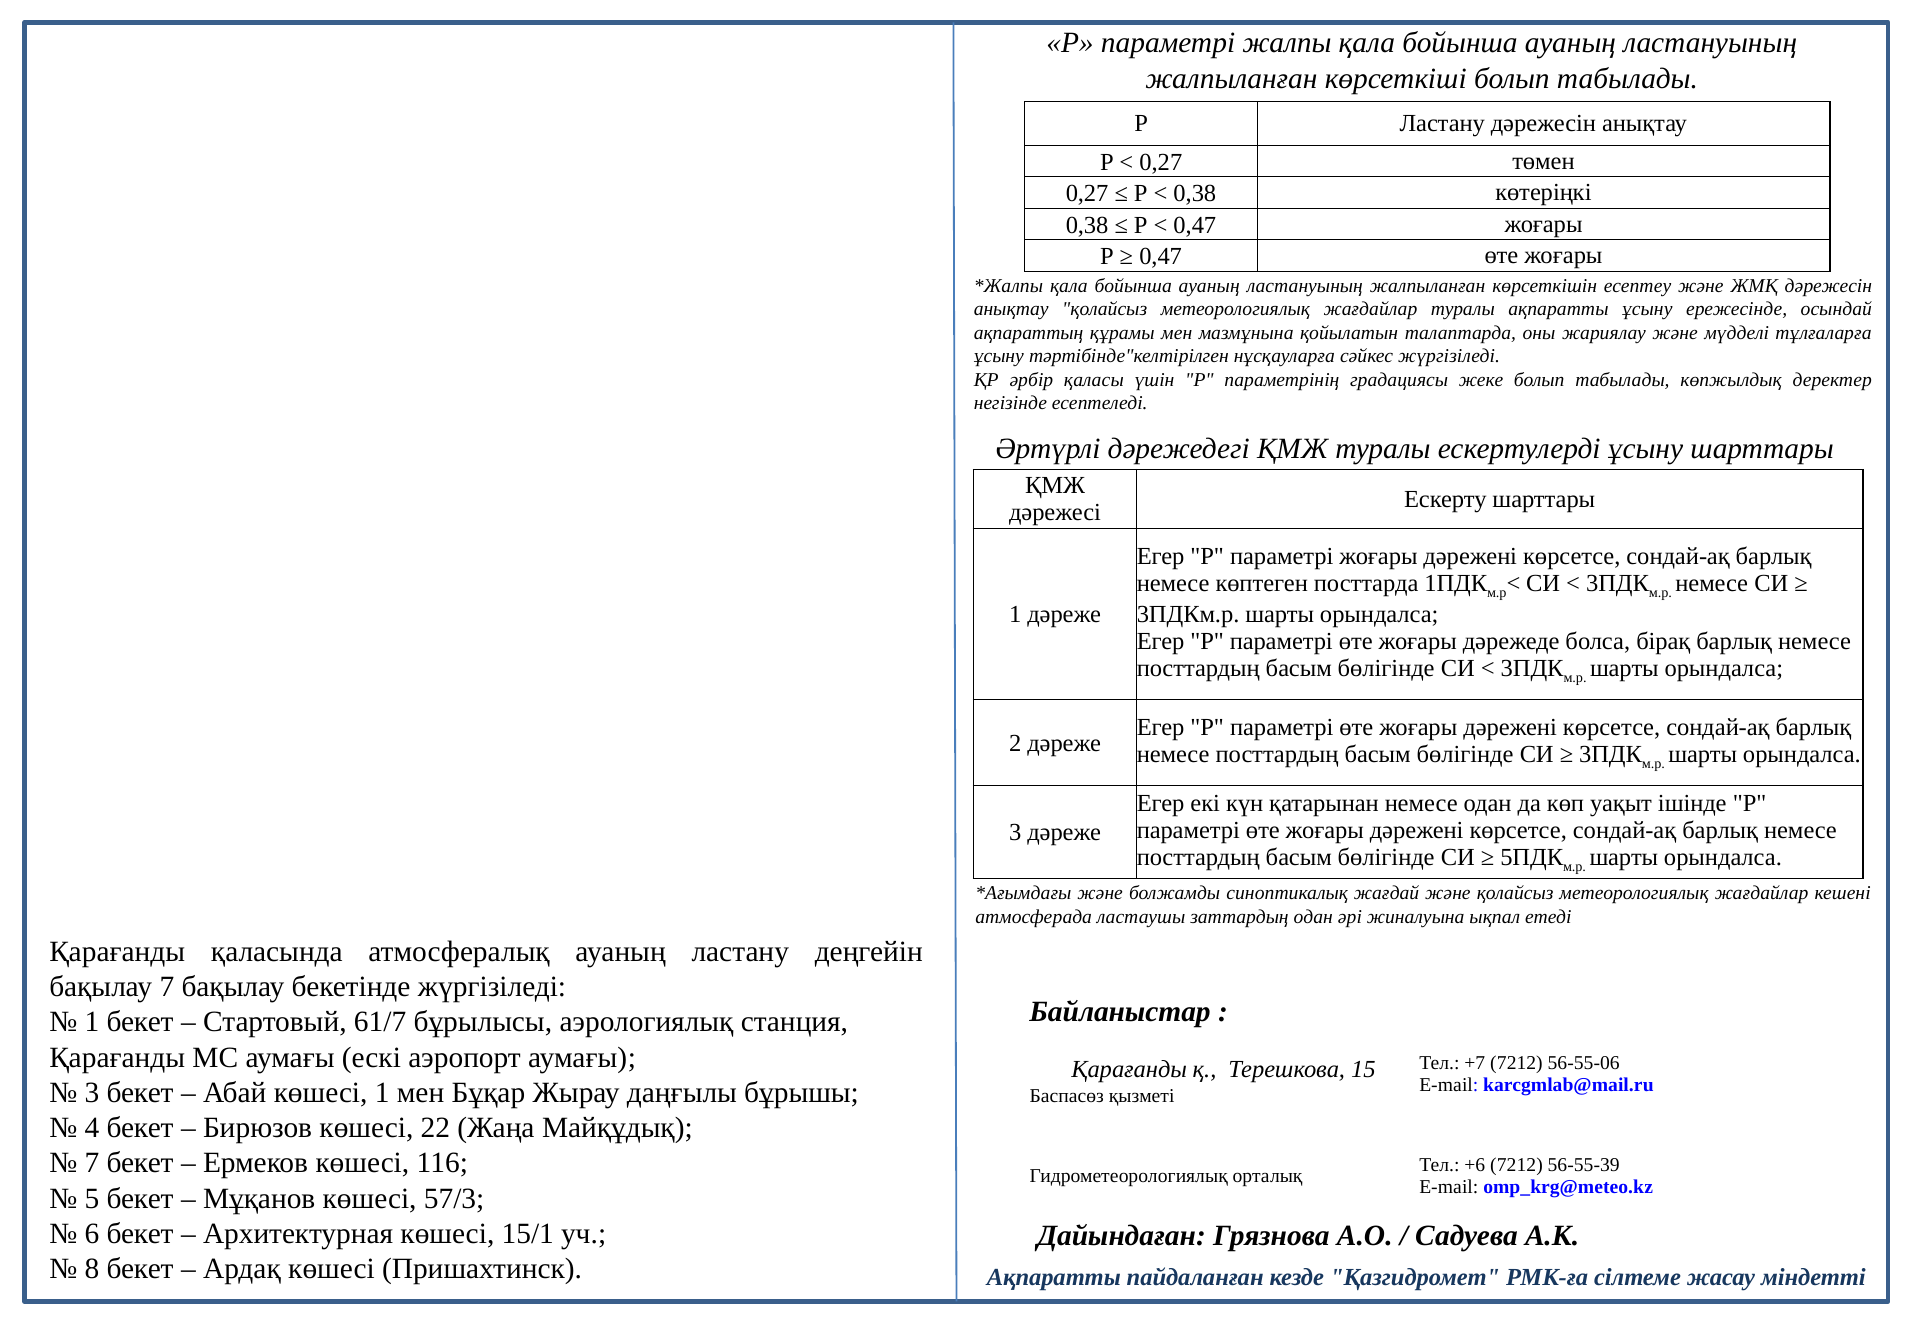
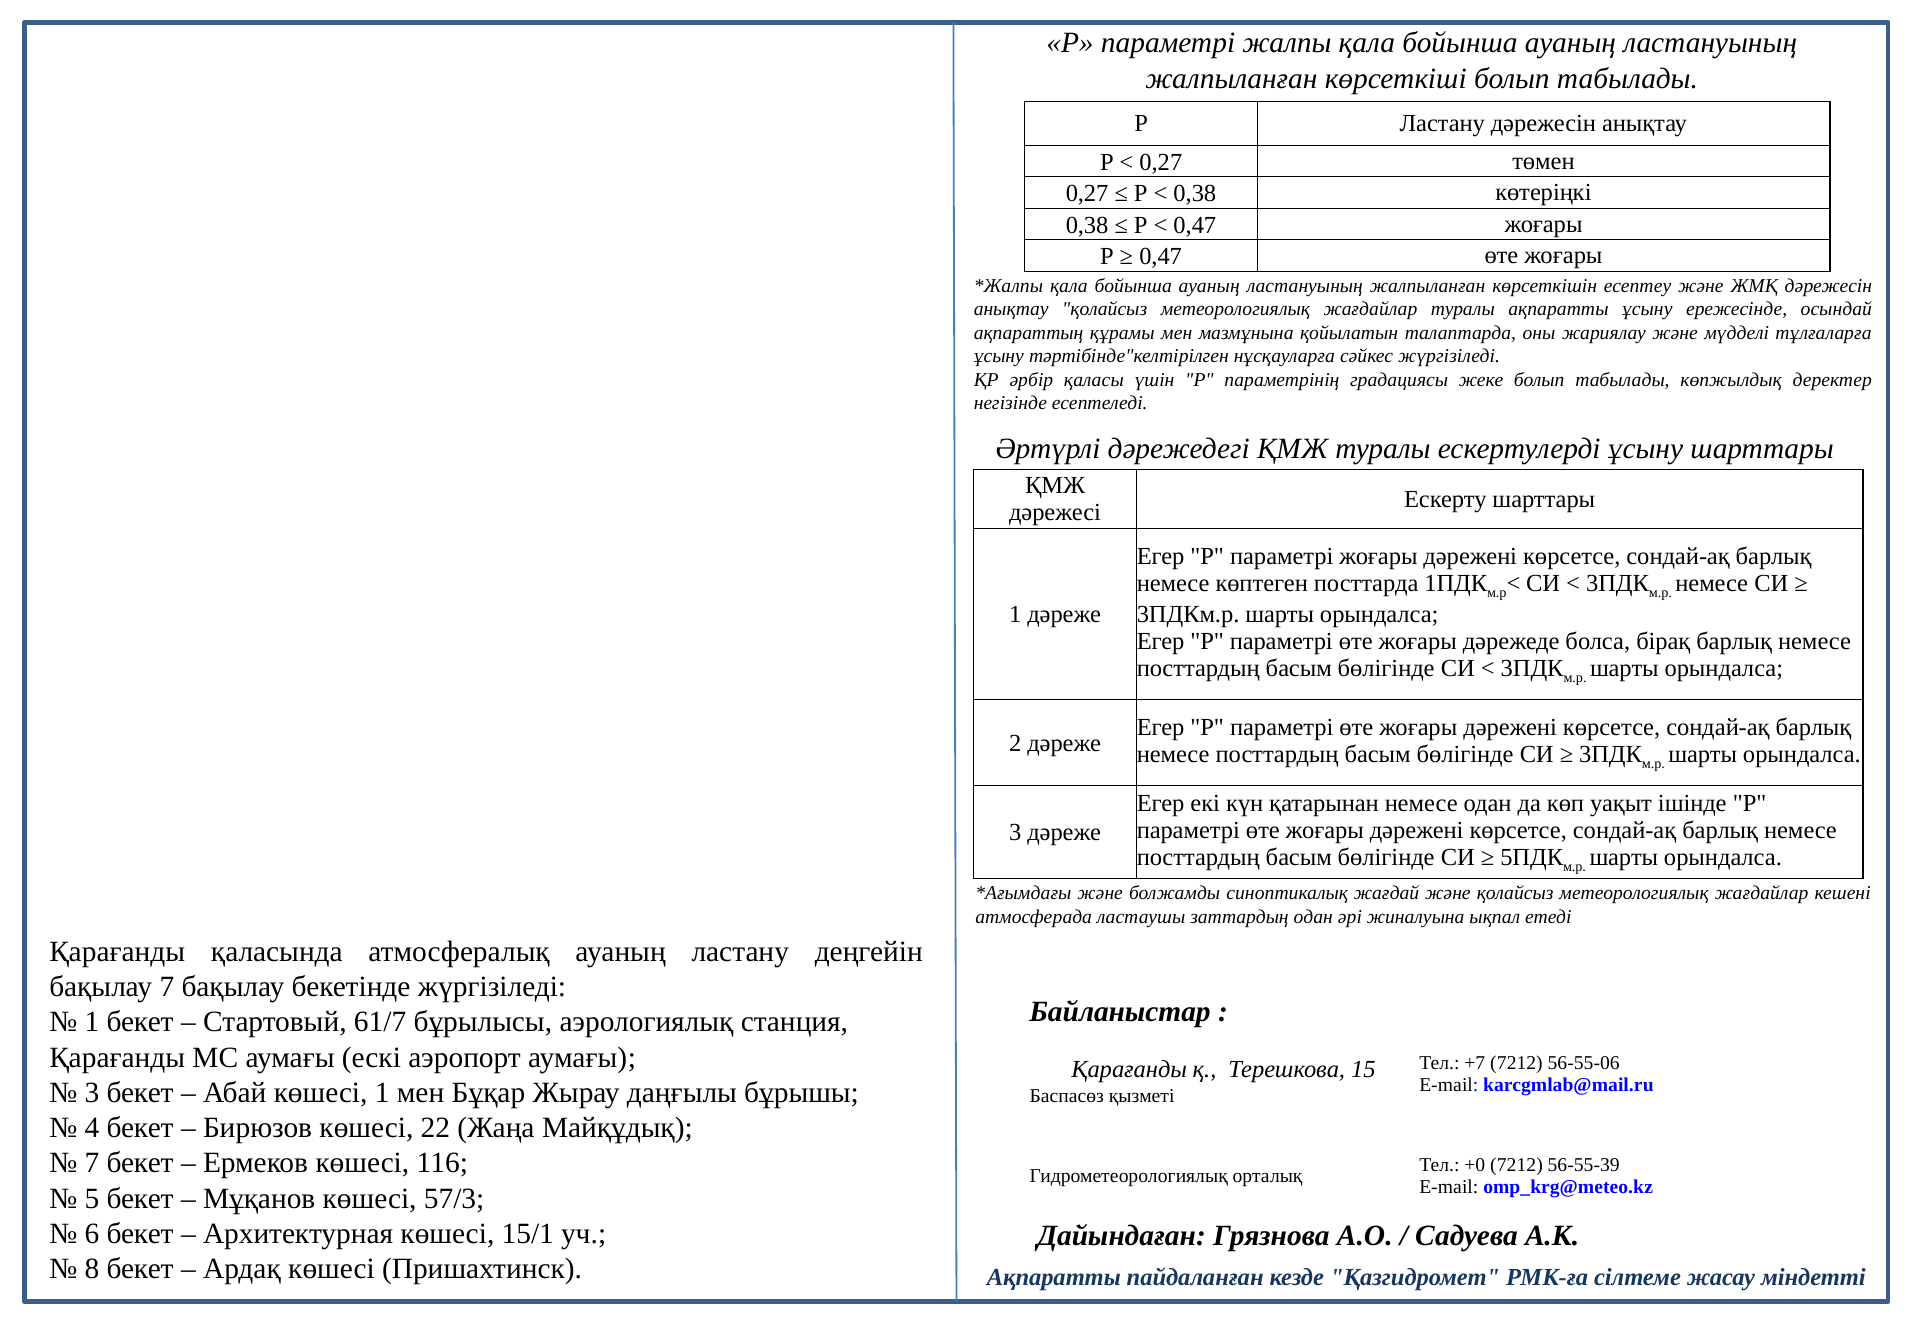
+6: +6 -> +0
